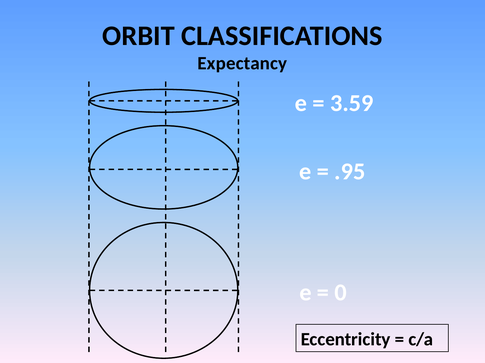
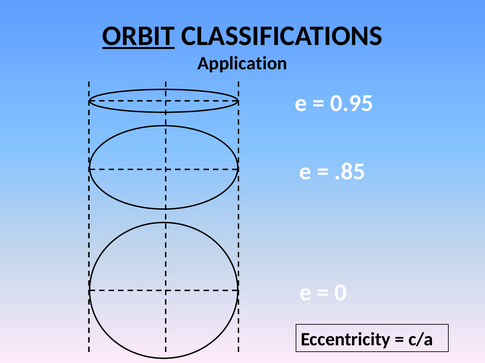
ORBIT underline: none -> present
Expectancy: Expectancy -> Application
3.59: 3.59 -> 0.95
.95: .95 -> .85
